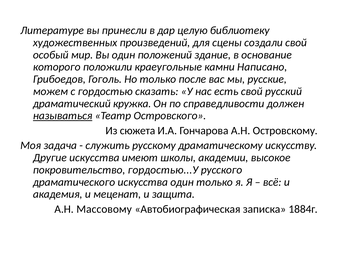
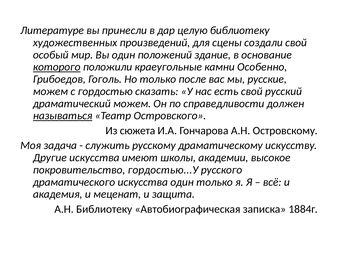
которого underline: none -> present
Написано: Написано -> Особенно
драматический кружка: кружка -> можем
А.Н Массовому: Массовому -> Библиотеку
